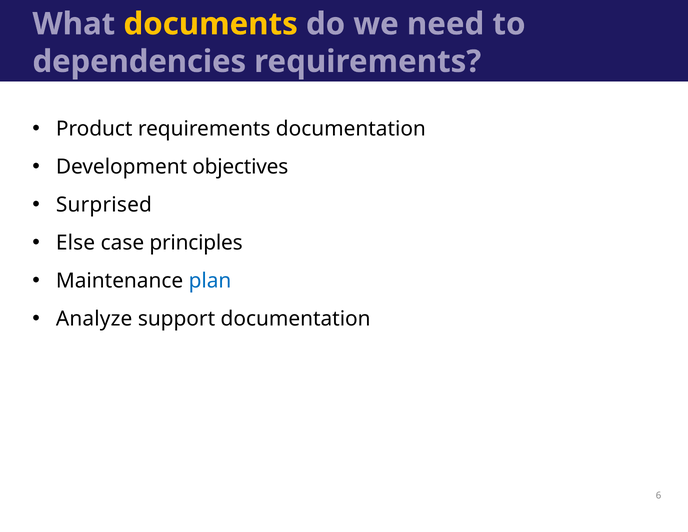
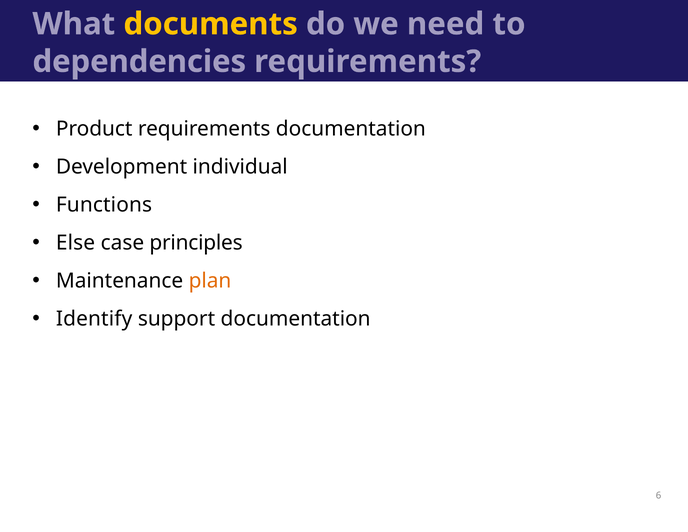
objectives: objectives -> individual
Surprised: Surprised -> Functions
plan colour: blue -> orange
Analyze: Analyze -> Identify
